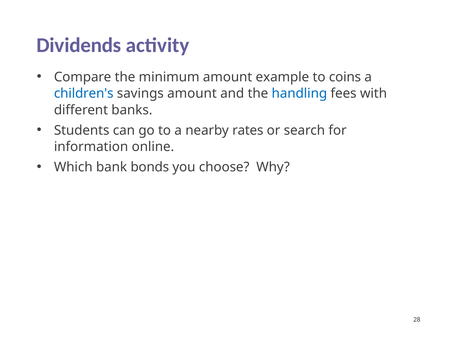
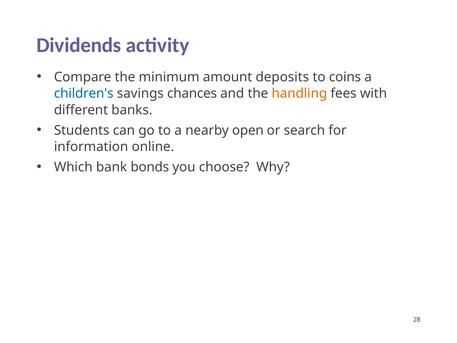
example: example -> deposits
savings amount: amount -> chances
handling colour: blue -> orange
rates: rates -> open
